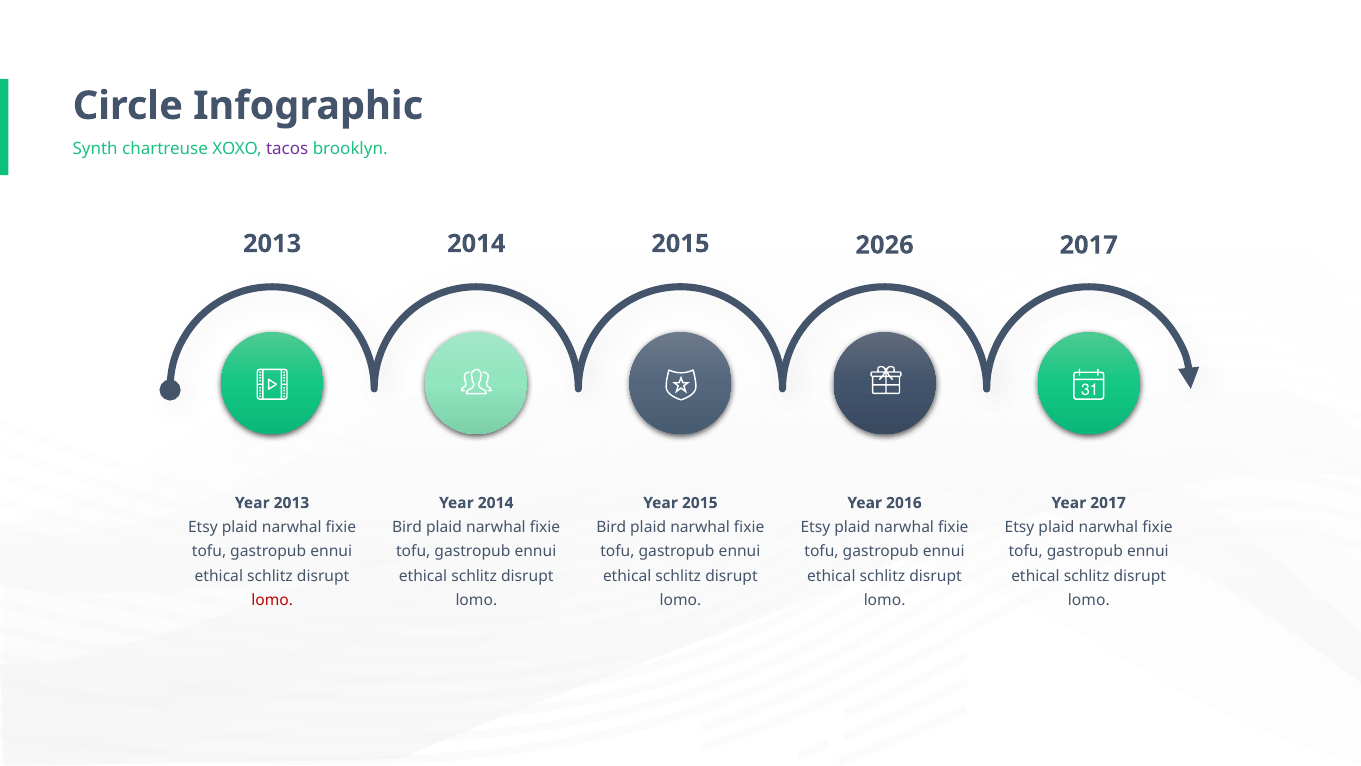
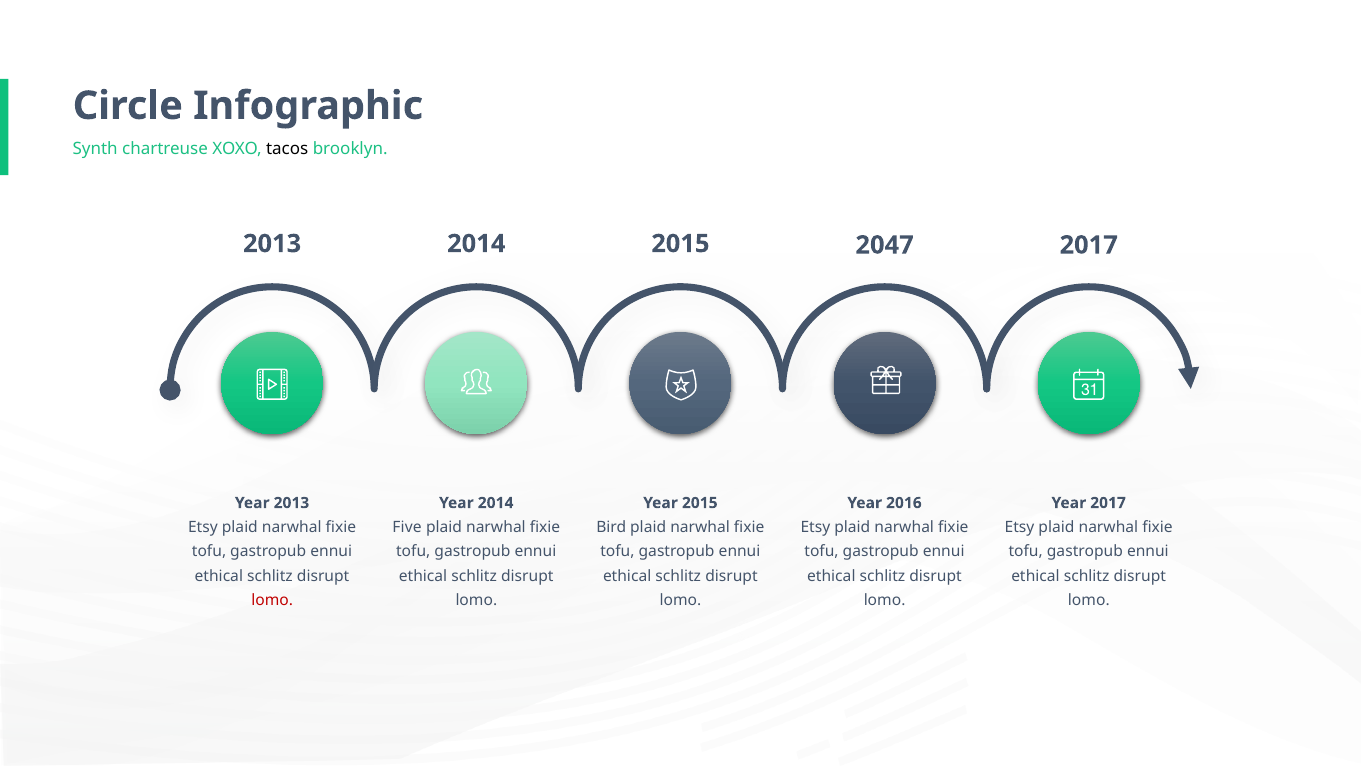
tacos colour: purple -> black
2026: 2026 -> 2047
Bird at (407, 527): Bird -> Five
